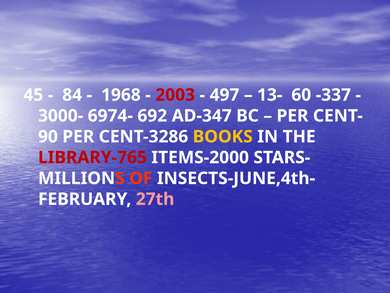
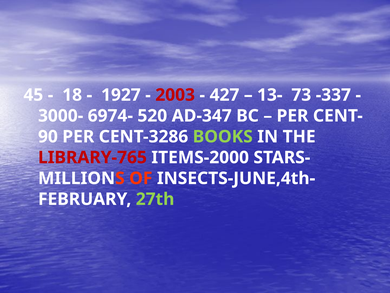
84: 84 -> 18
1968: 1968 -> 1927
497: 497 -> 427
60: 60 -> 73
692: 692 -> 520
BOOKS colour: yellow -> light green
27th colour: pink -> light green
